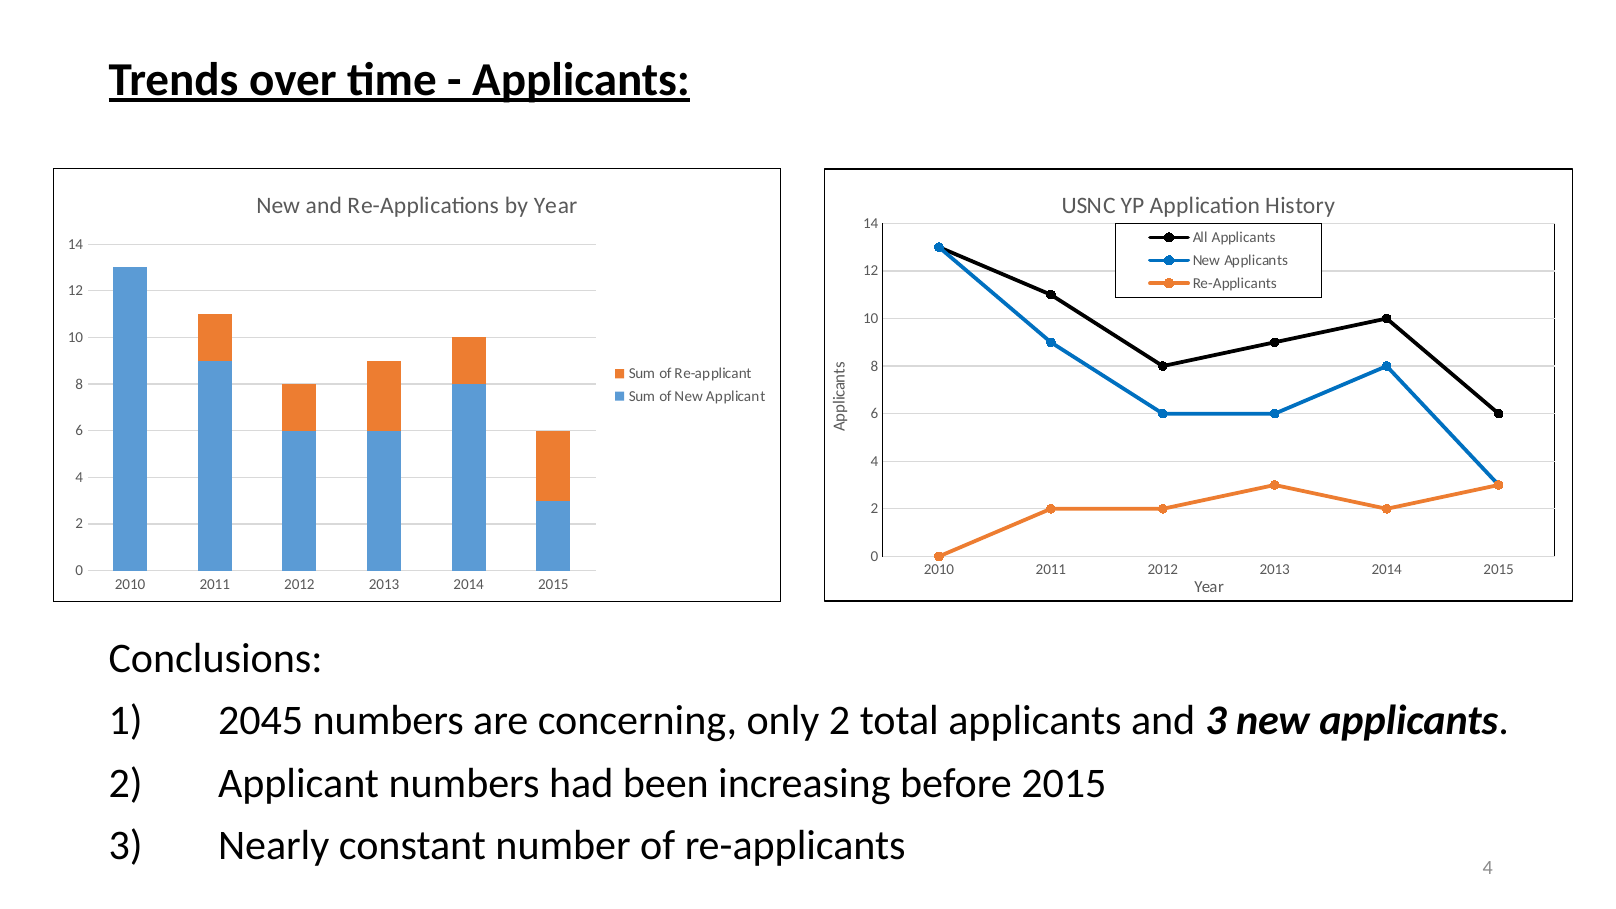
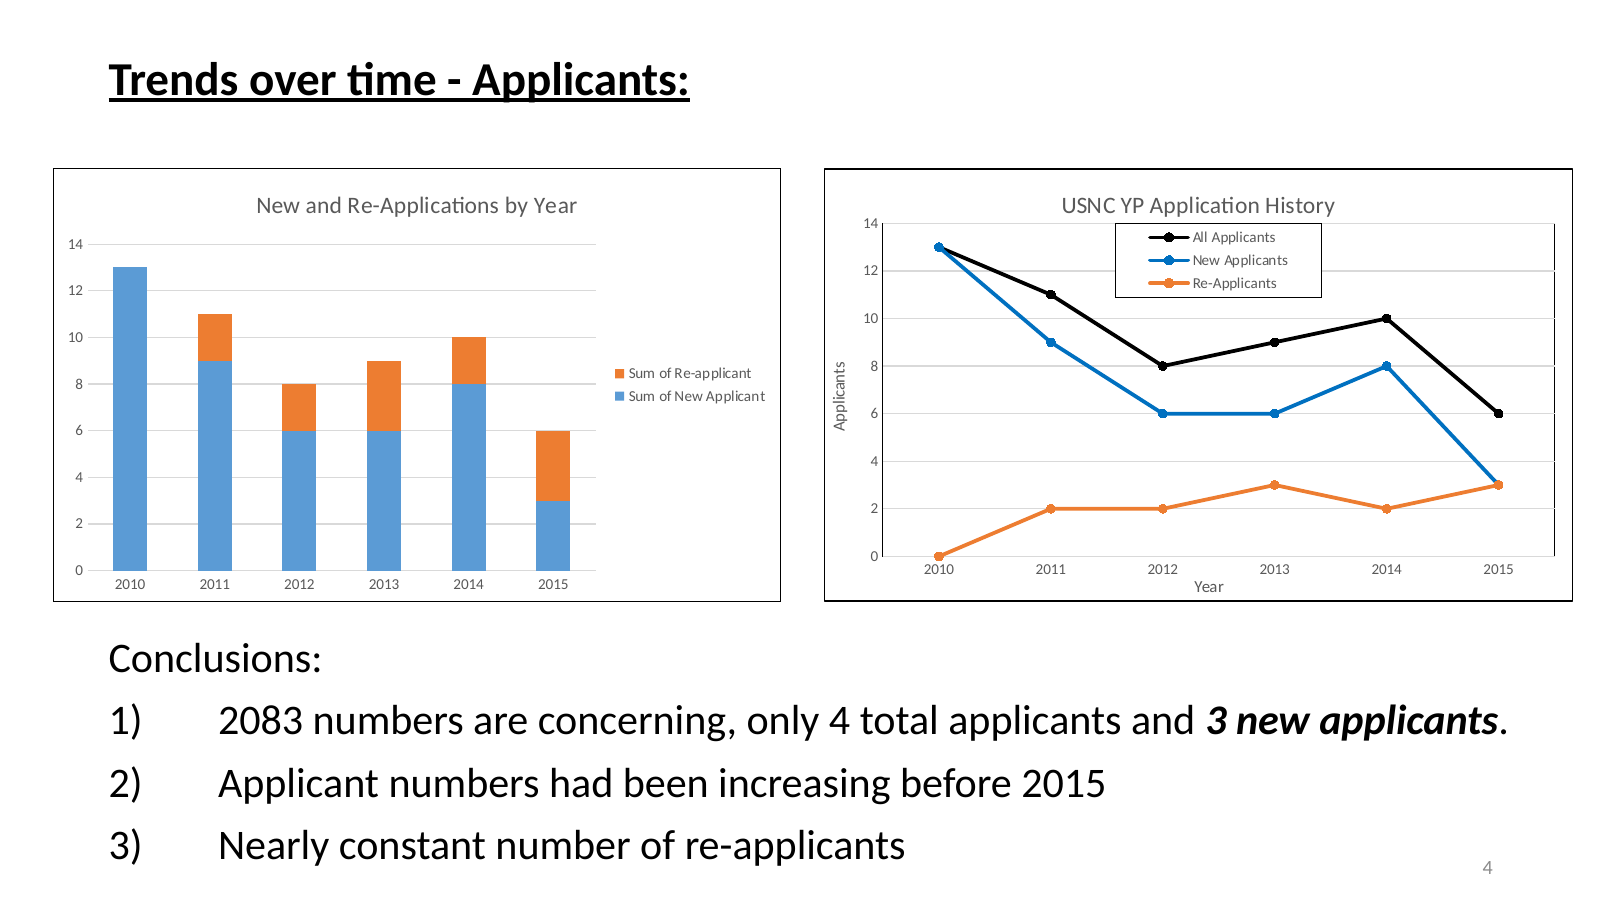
2045: 2045 -> 2083
only 2: 2 -> 4
